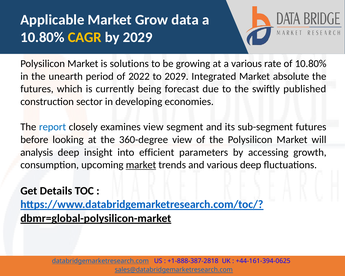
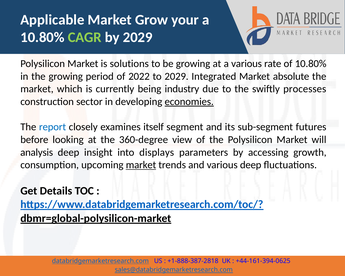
data: data -> your
CAGR colour: yellow -> light green
the unearth: unearth -> growing
futures at (37, 89): futures -> market
forecast: forecast -> industry
published: published -> processes
economies underline: none -> present
examines view: view -> itself
efficient: efficient -> displays
